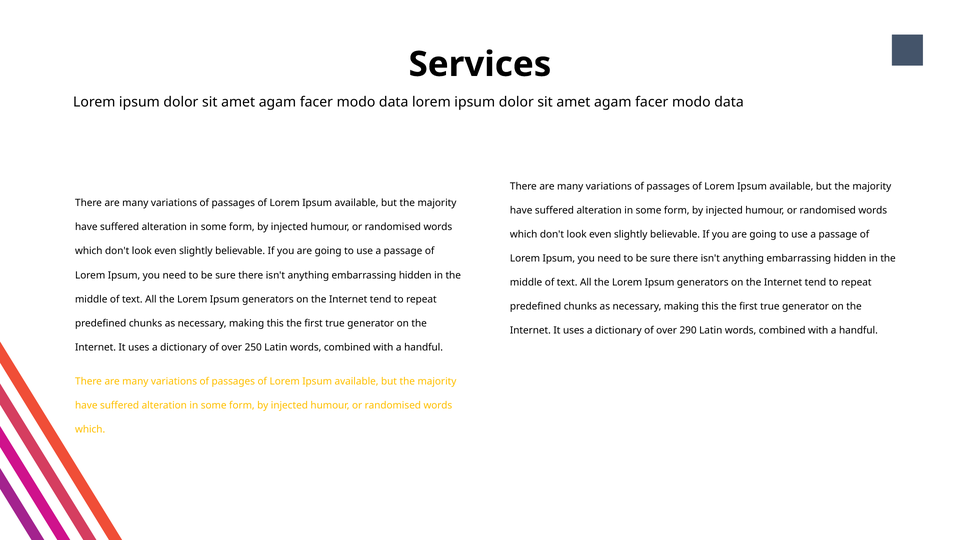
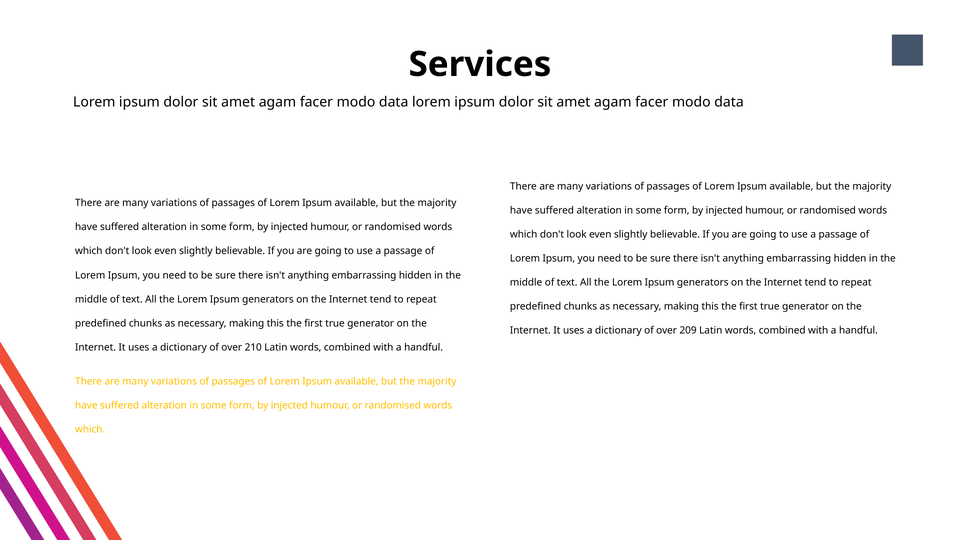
290: 290 -> 209
250: 250 -> 210
